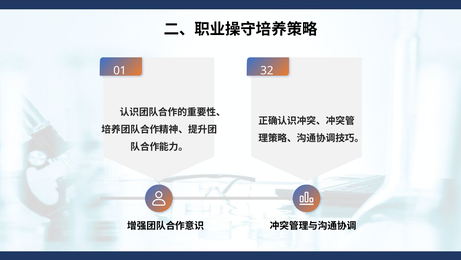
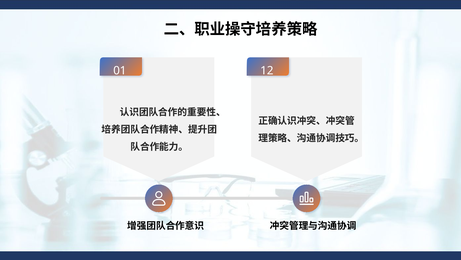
32: 32 -> 12
